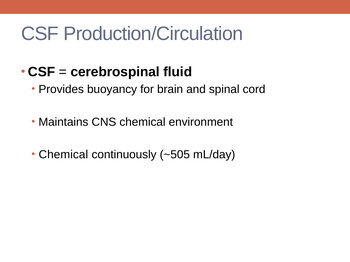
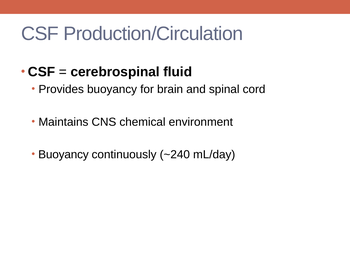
Chemical at (63, 155): Chemical -> Buoyancy
~505: ~505 -> ~240
